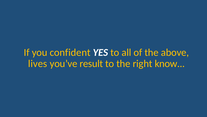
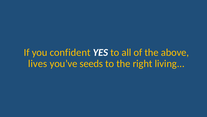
result: result -> seeds
know: know -> living
